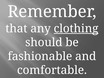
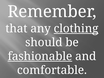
fashionable underline: none -> present
